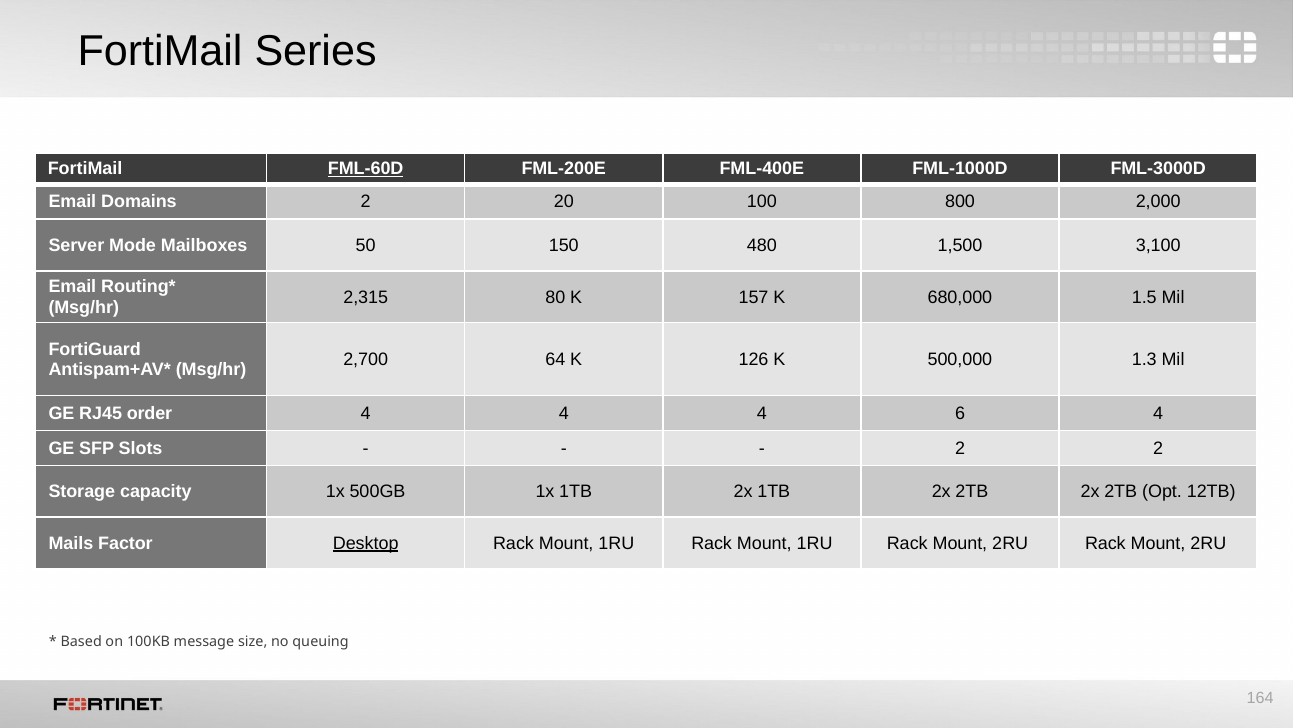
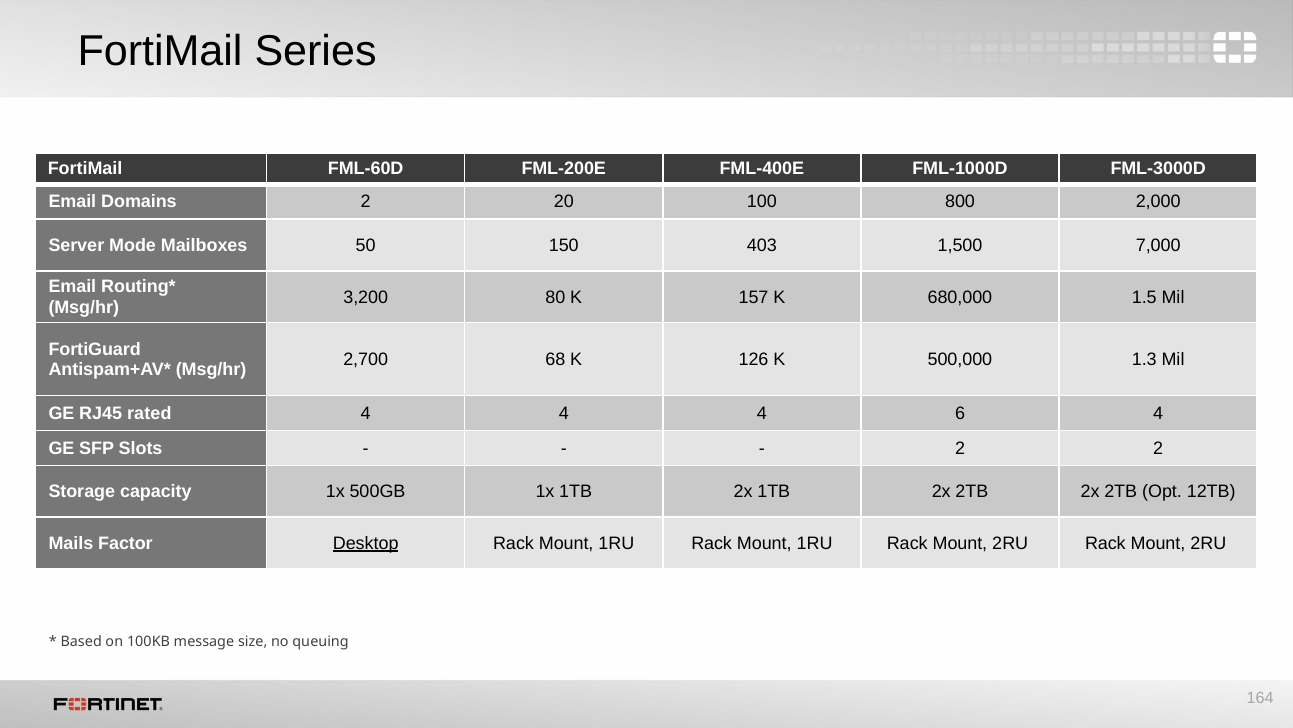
FML-60D underline: present -> none
480: 480 -> 403
3,100: 3,100 -> 7,000
2,315: 2,315 -> 3,200
64: 64 -> 68
order: order -> rated
